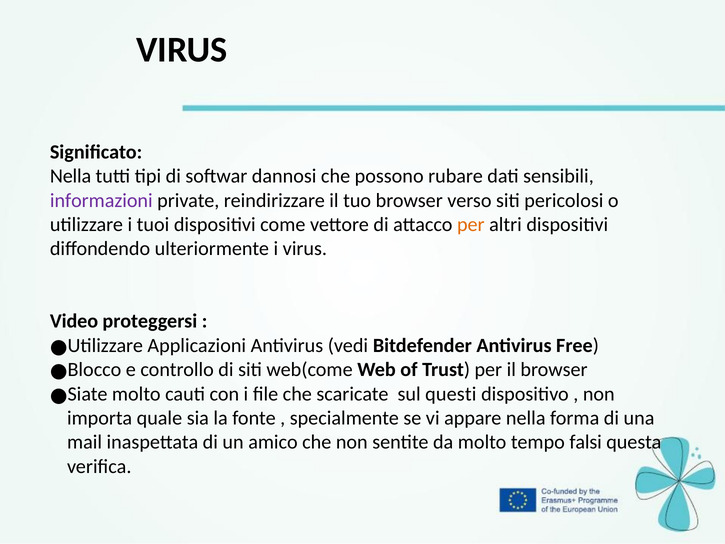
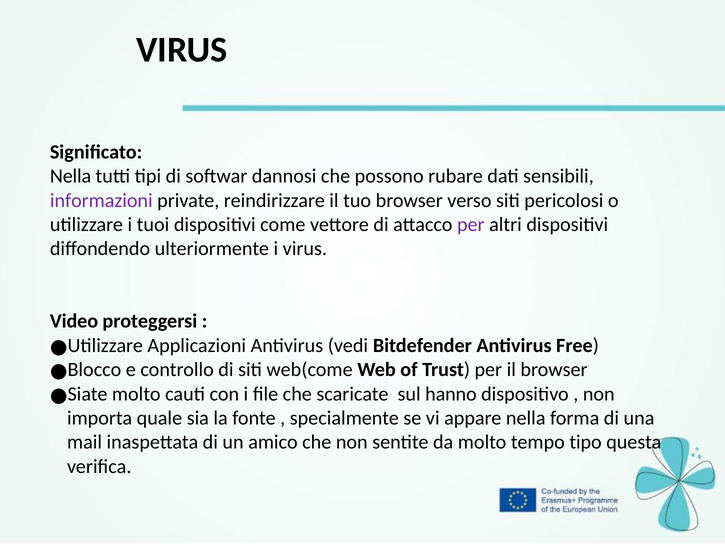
per at (471, 224) colour: orange -> purple
questi: questi -> hanno
falsi: falsi -> tipo
